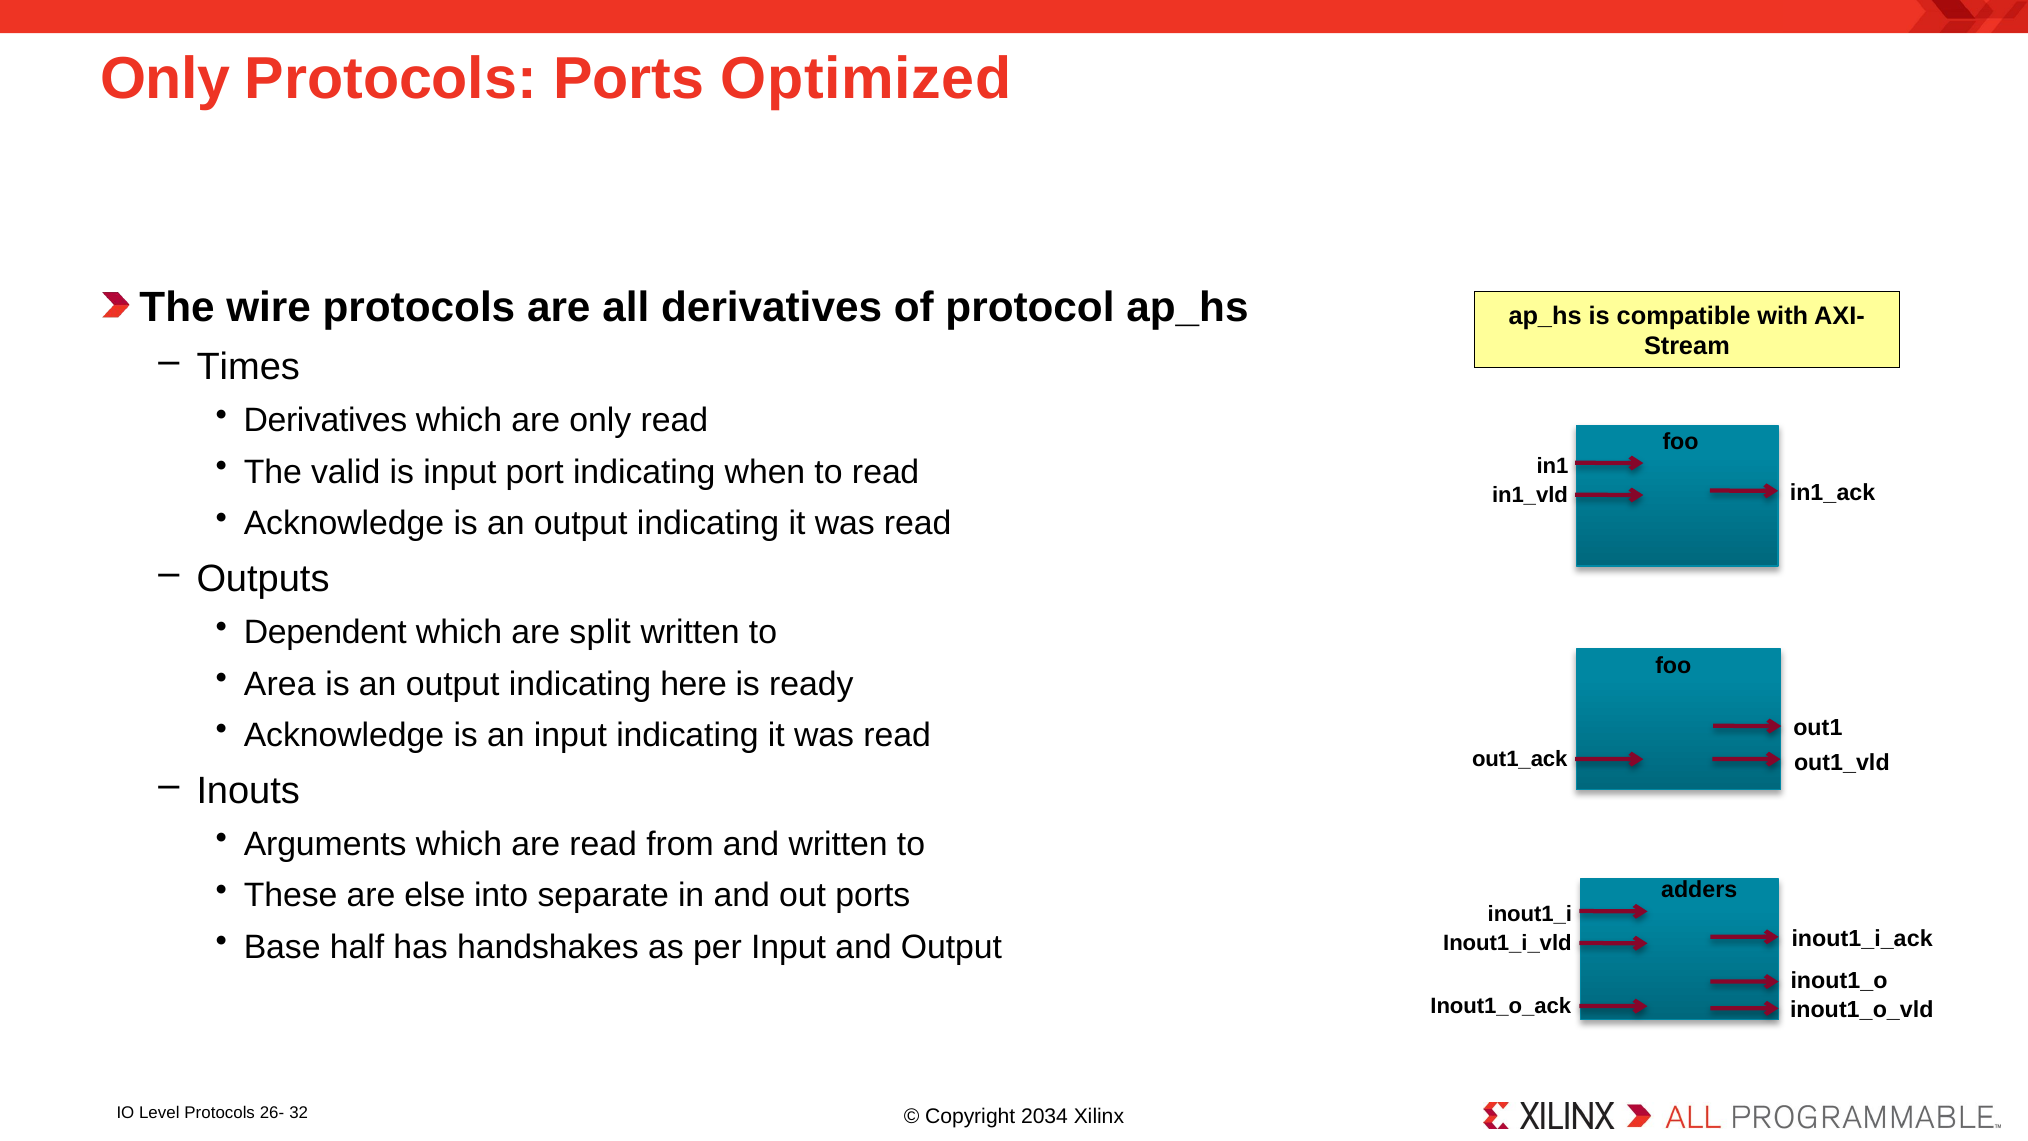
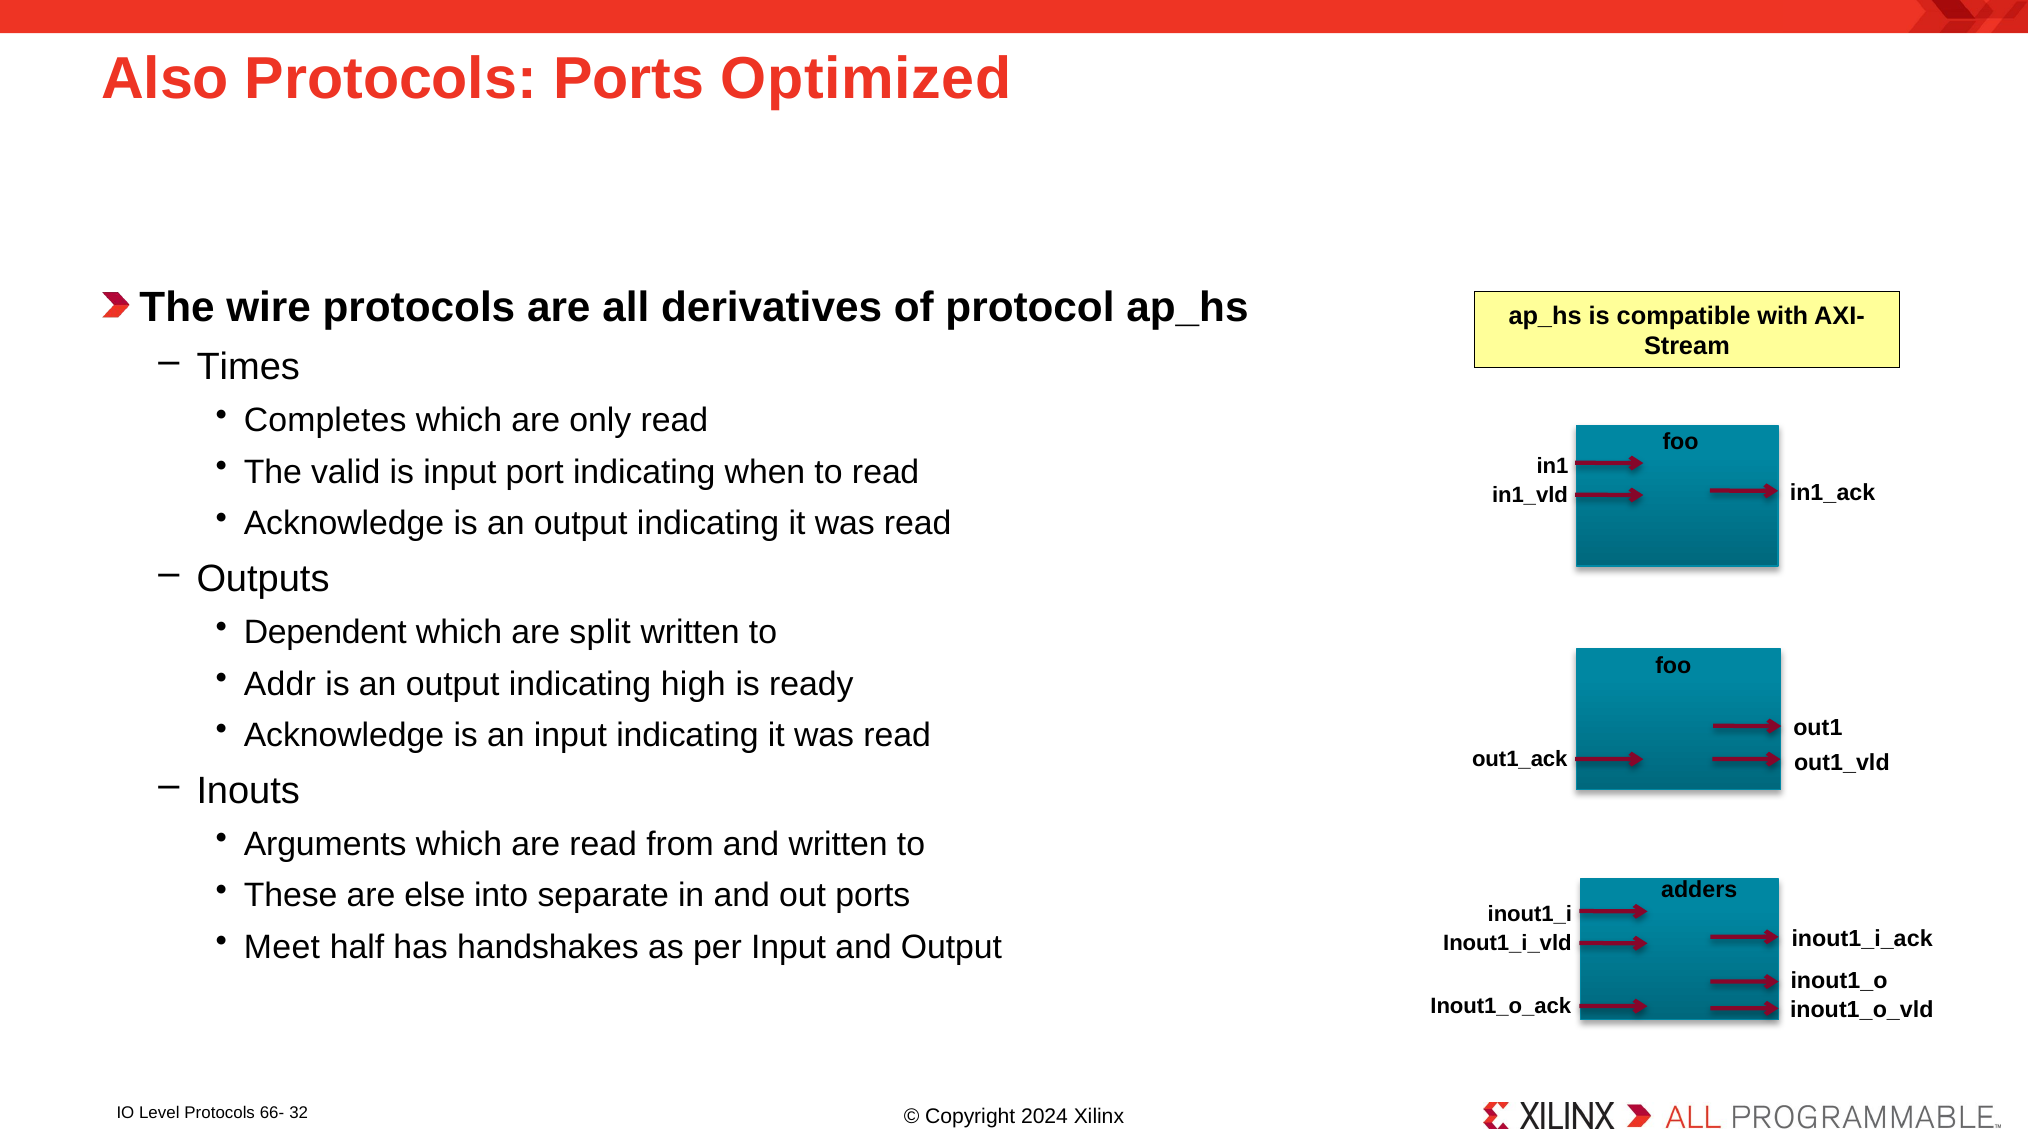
Only at (165, 79): Only -> Also
Derivatives at (325, 421): Derivatives -> Completes
Area: Area -> Addr
here: here -> high
Base: Base -> Meet
26-: 26- -> 66-
2034: 2034 -> 2024
